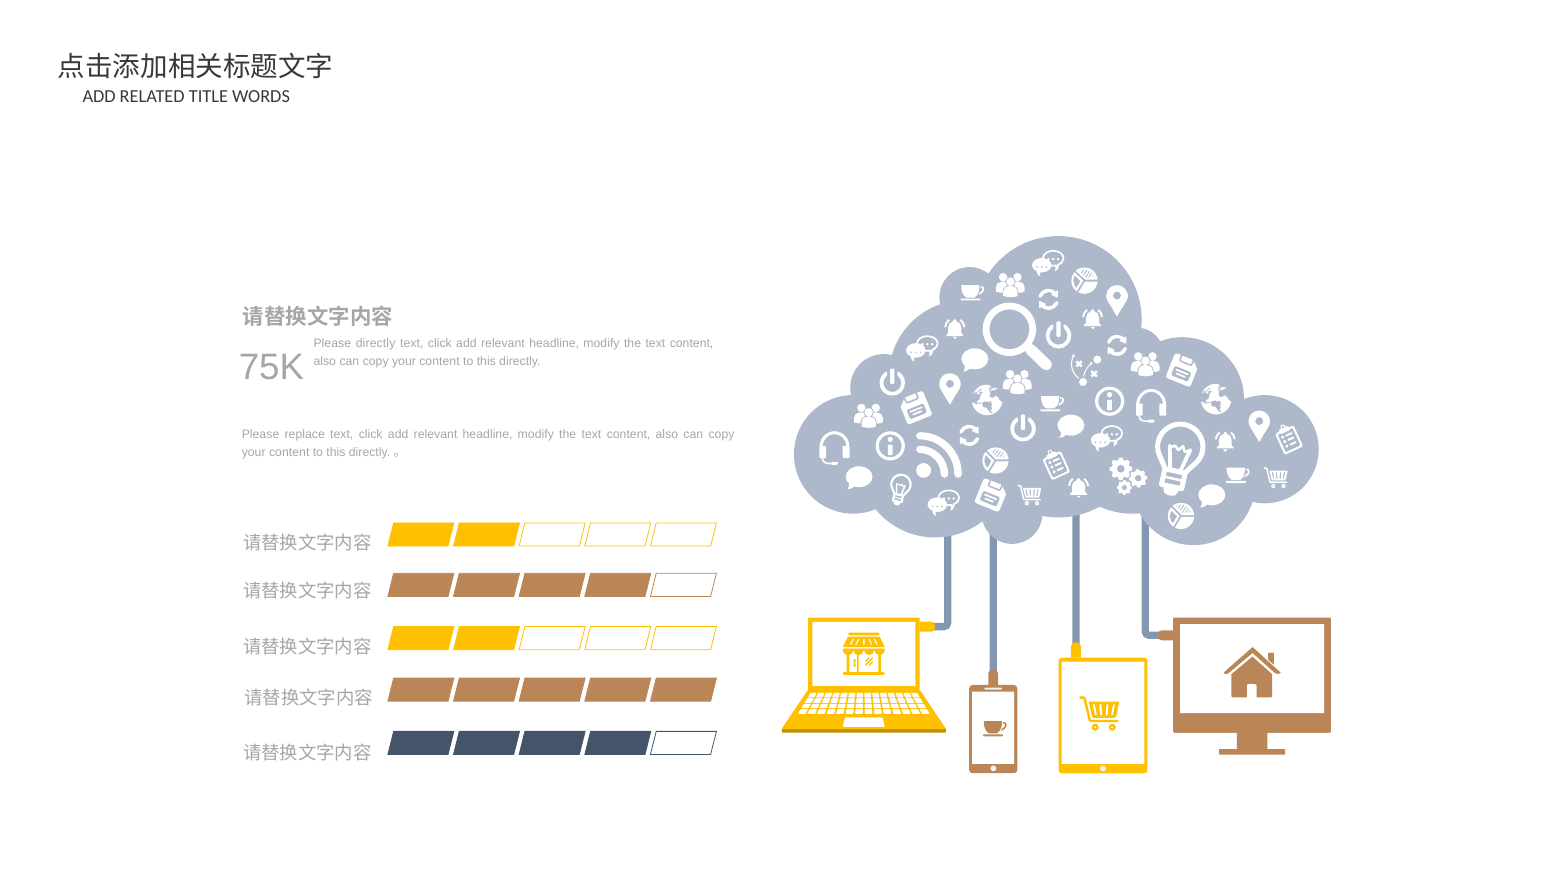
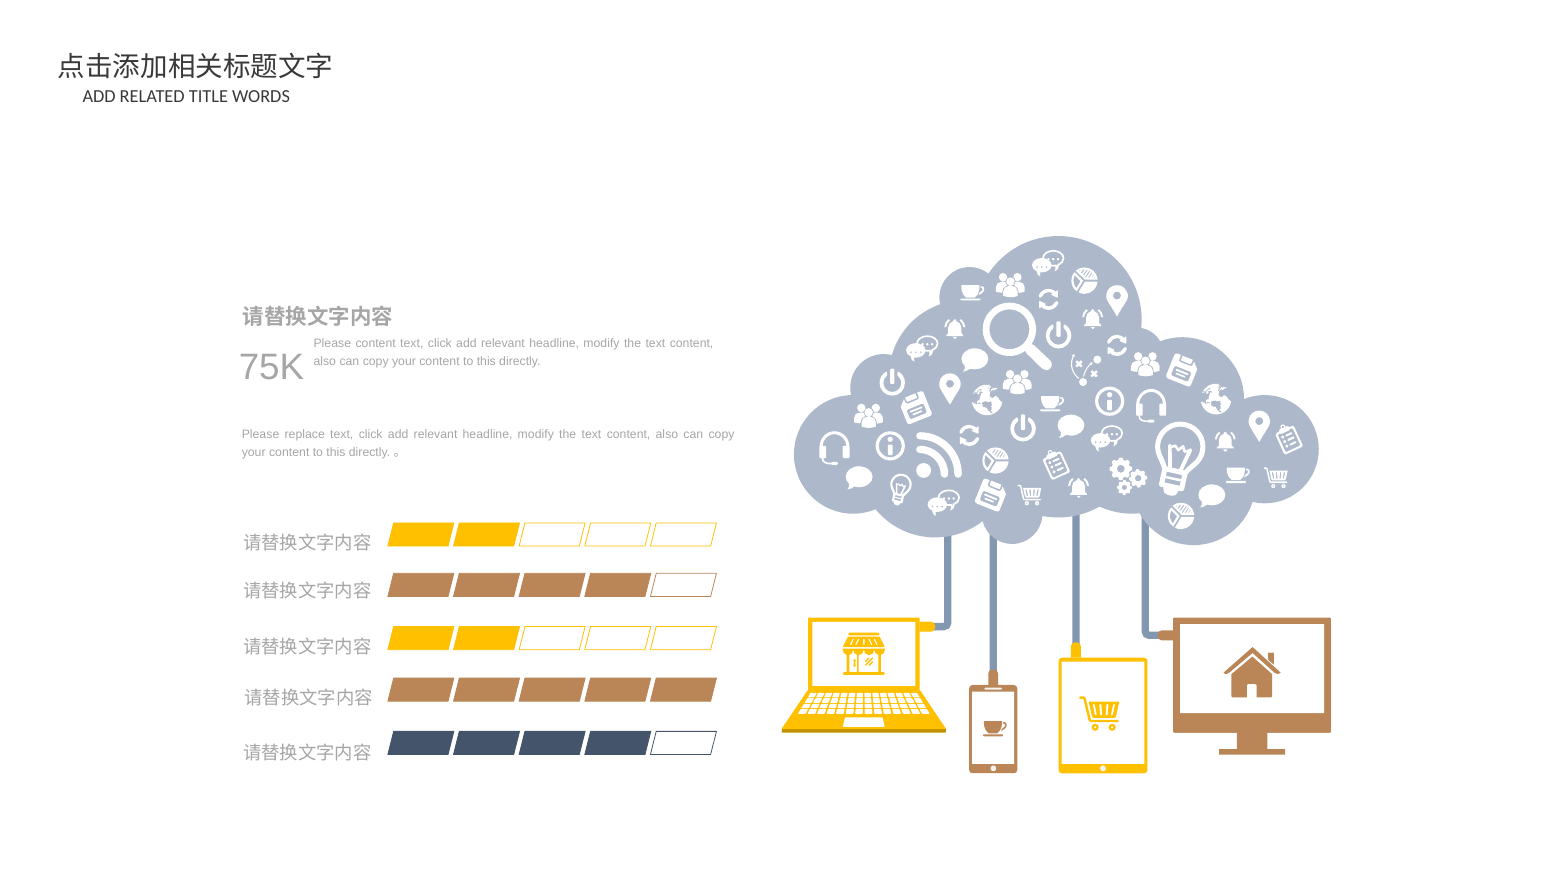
Please directly: directly -> content
